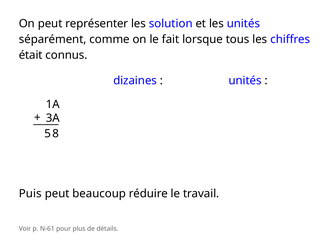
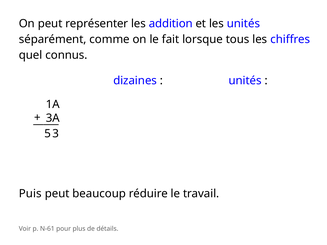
solution: solution -> addition
était: était -> quel
8: 8 -> 3
